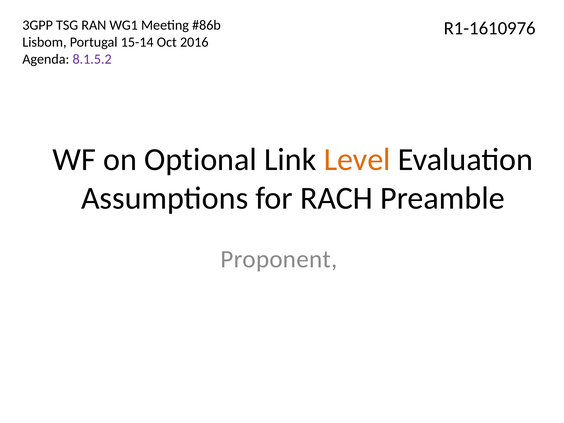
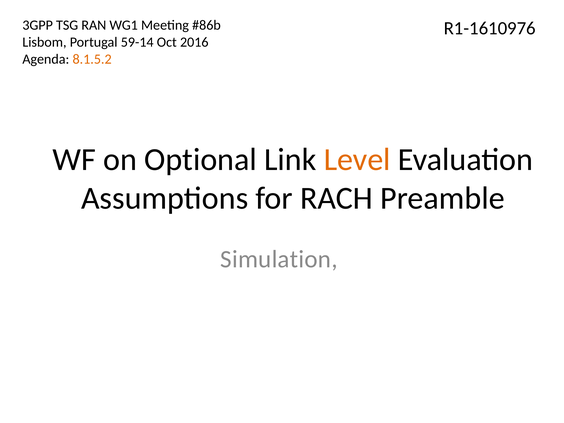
15-14: 15-14 -> 59-14
8.1.5.2 colour: purple -> orange
Proponent: Proponent -> Simulation
